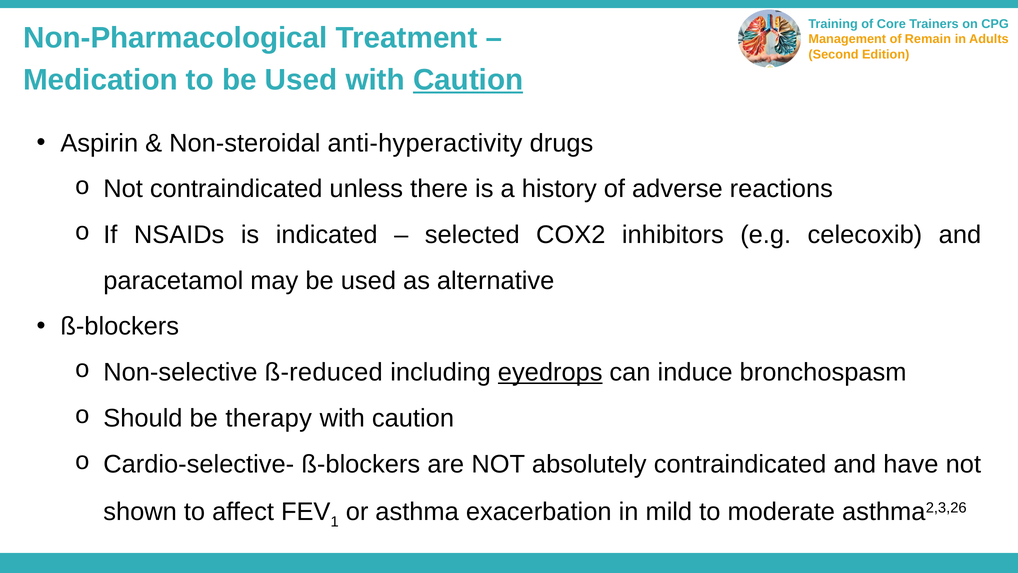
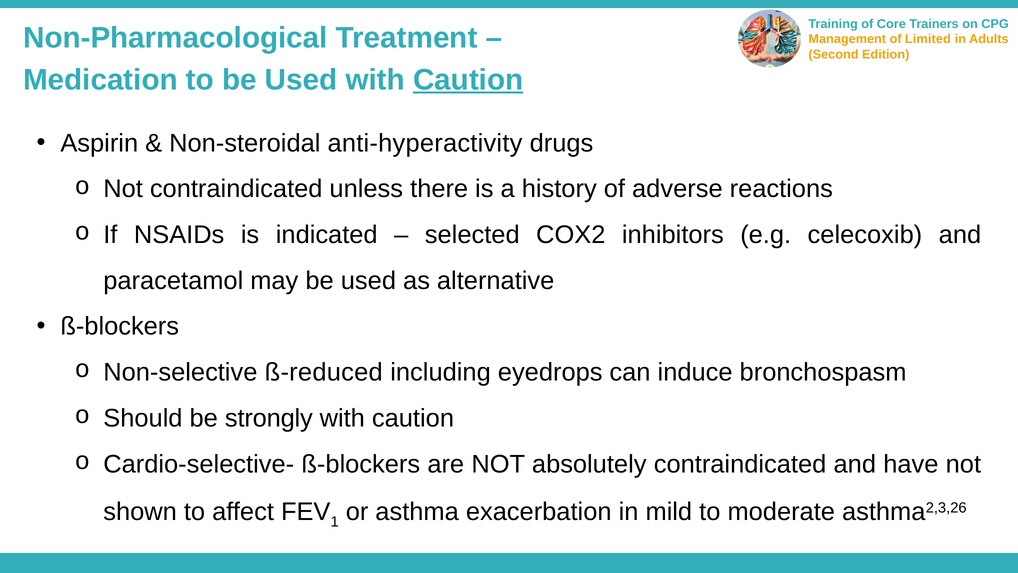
Remain: Remain -> Limited
eyedrops underline: present -> none
therapy: therapy -> strongly
